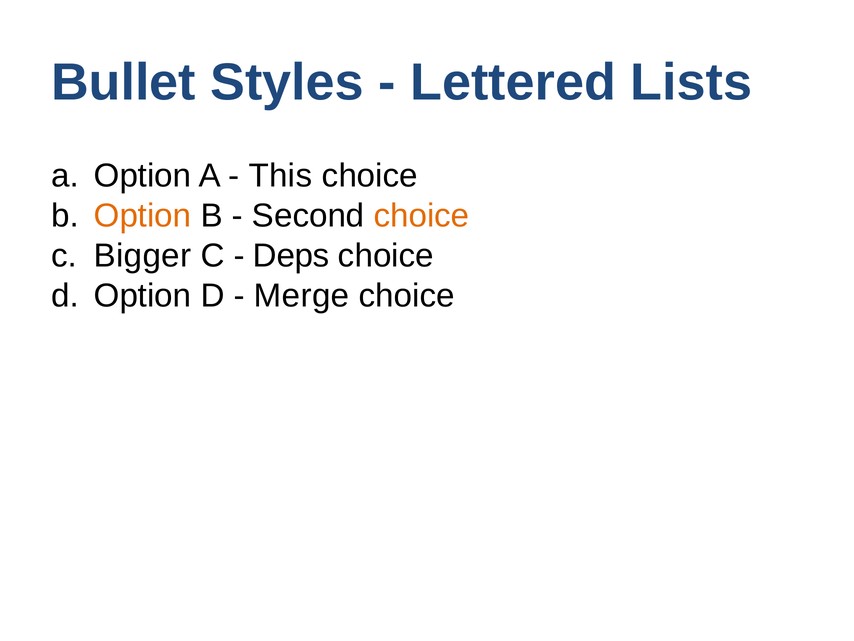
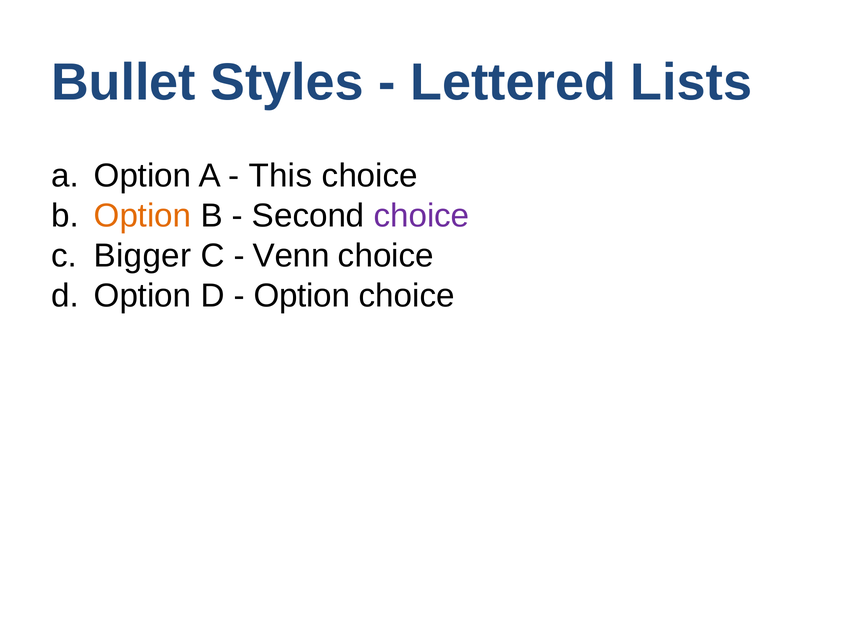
choice at (421, 216) colour: orange -> purple
Deps: Deps -> Venn
Merge at (302, 296): Merge -> Option
